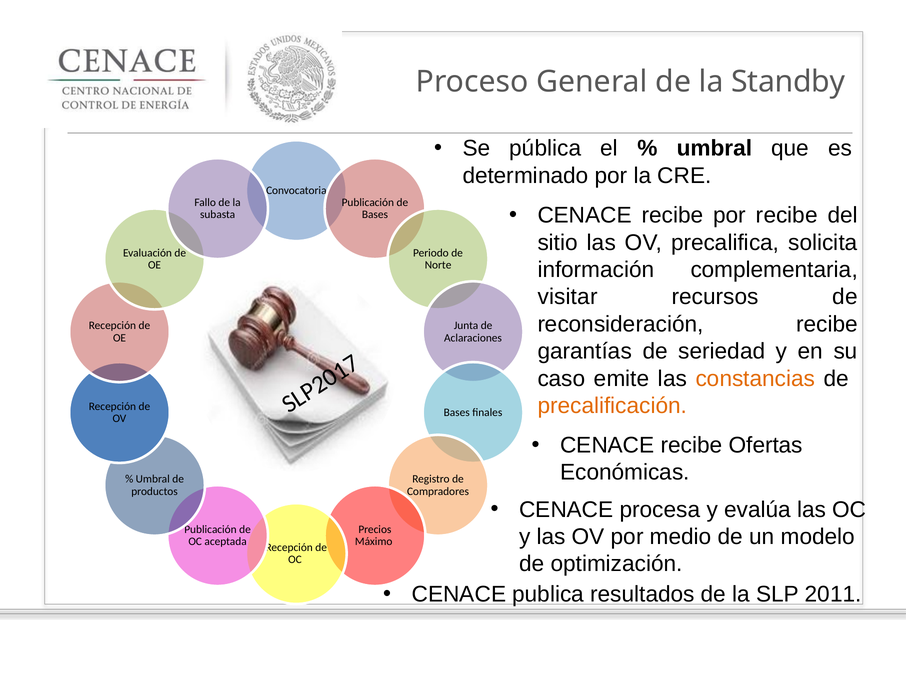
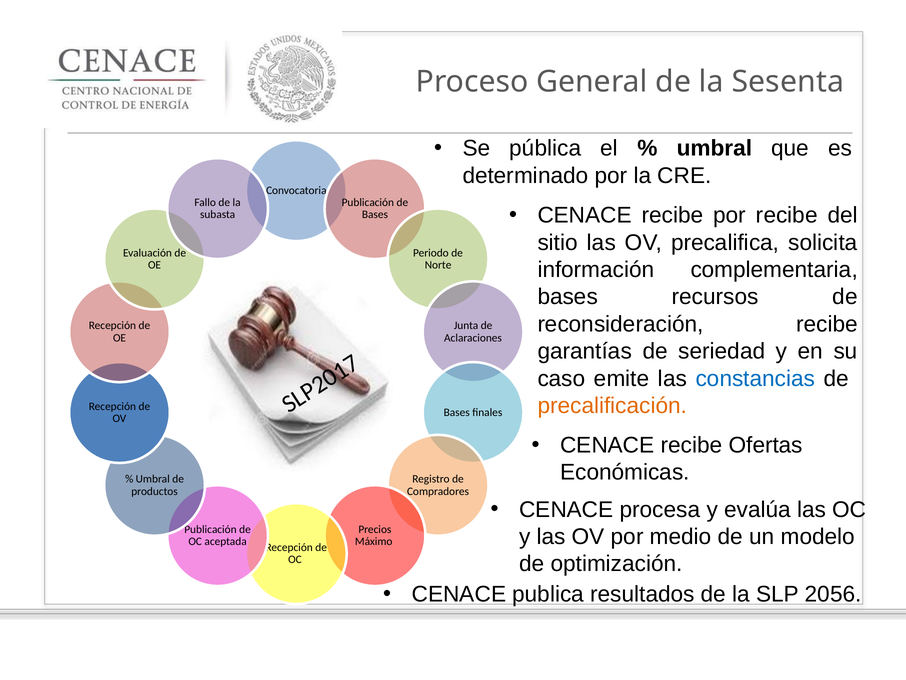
Standby: Standby -> Sesenta
visitar at (568, 297): visitar -> bases
constancias colour: orange -> blue
2011: 2011 -> 2056
